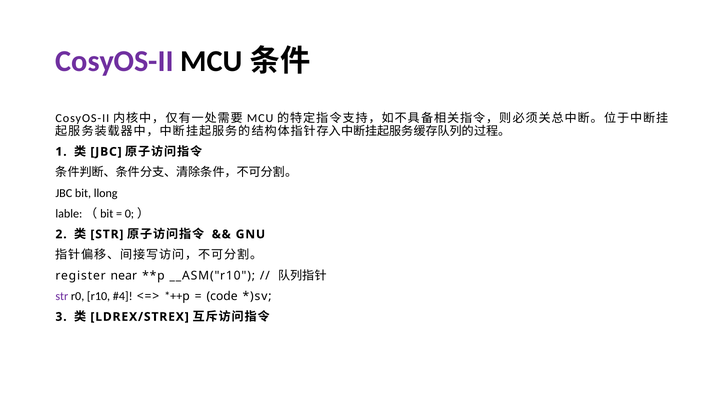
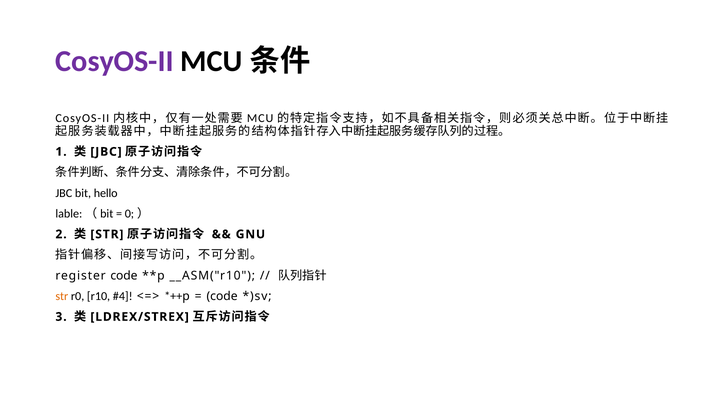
llong: llong -> hello
register near: near -> code
str at (62, 296) colour: purple -> orange
